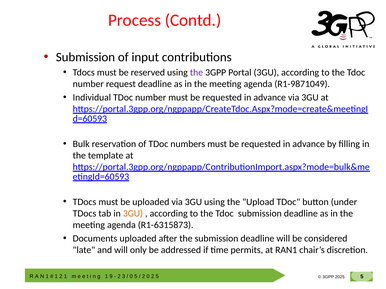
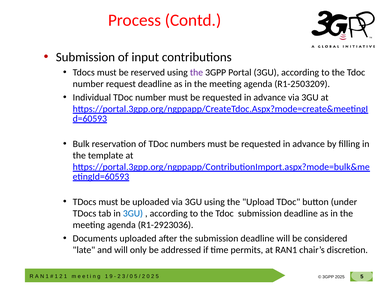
R1-9871049: R1-9871049 -> R1-2503209
3GU at (133, 214) colour: orange -> blue
R1-6315873: R1-6315873 -> R1-2923036
